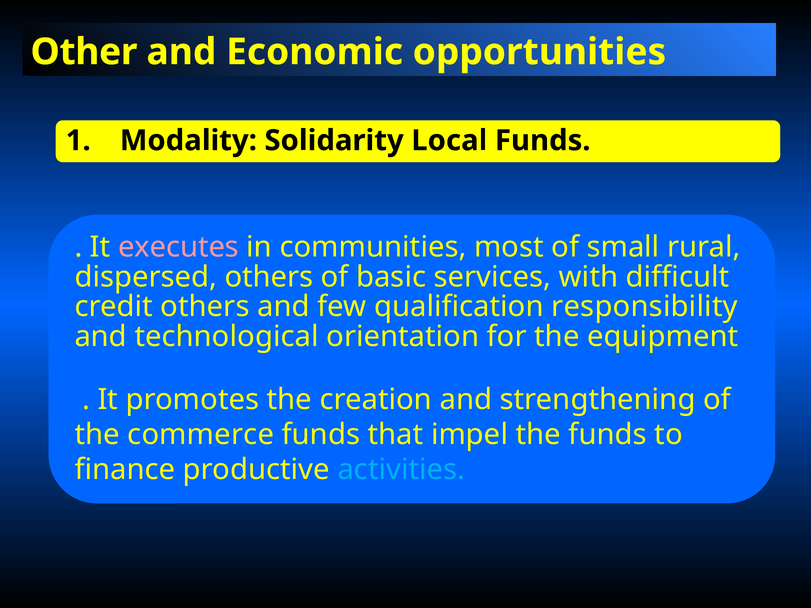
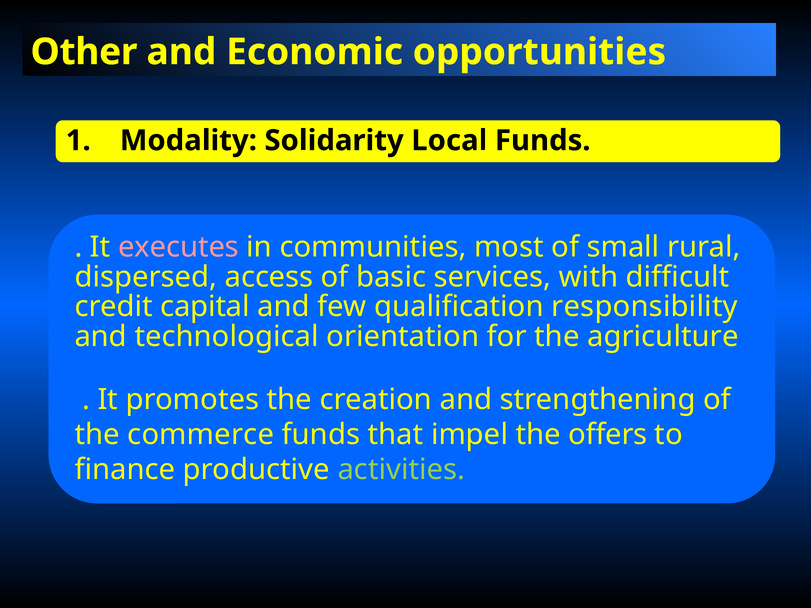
dispersed others: others -> access
credit others: others -> capital
equipment: equipment -> agriculture
the funds: funds -> offers
activities colour: light blue -> light green
